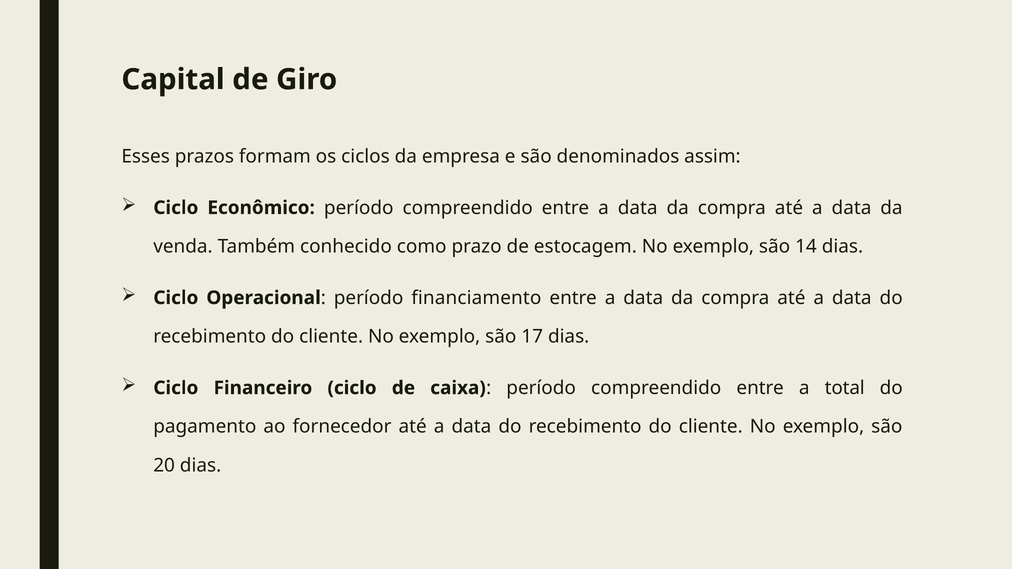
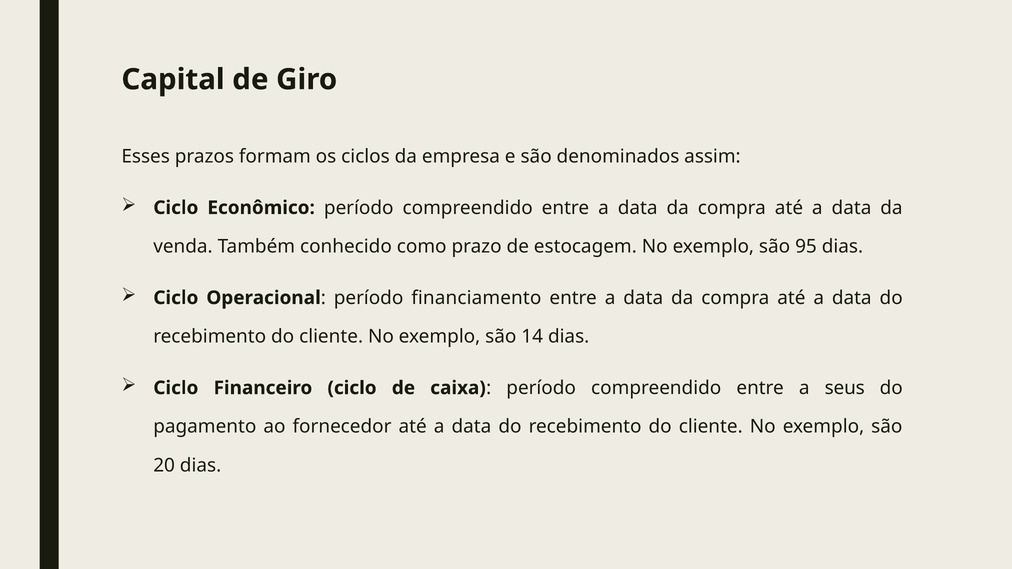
14: 14 -> 95
17: 17 -> 14
total: total -> seus
